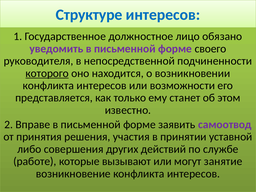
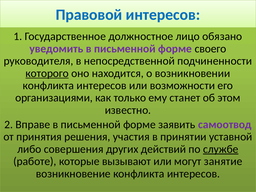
Структуре: Структуре -> Правовой
представляется: представляется -> организациями
службе underline: none -> present
